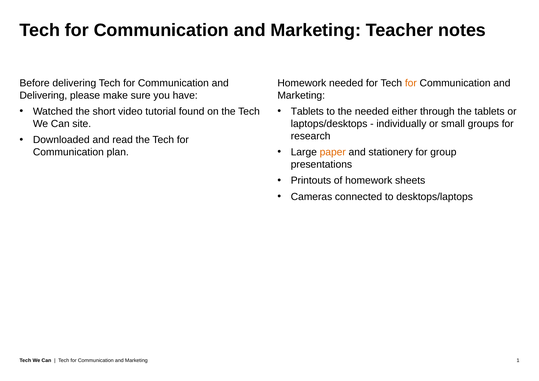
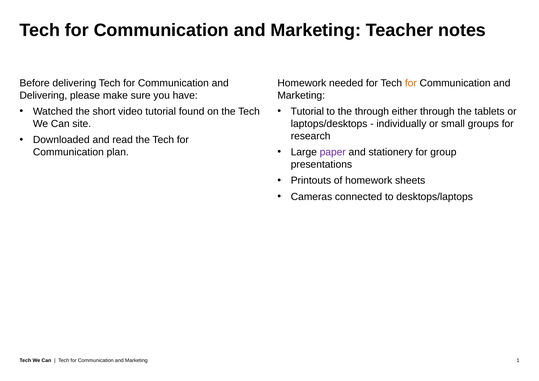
Tablets at (307, 112): Tablets -> Tutorial
the needed: needed -> through
paper colour: orange -> purple
